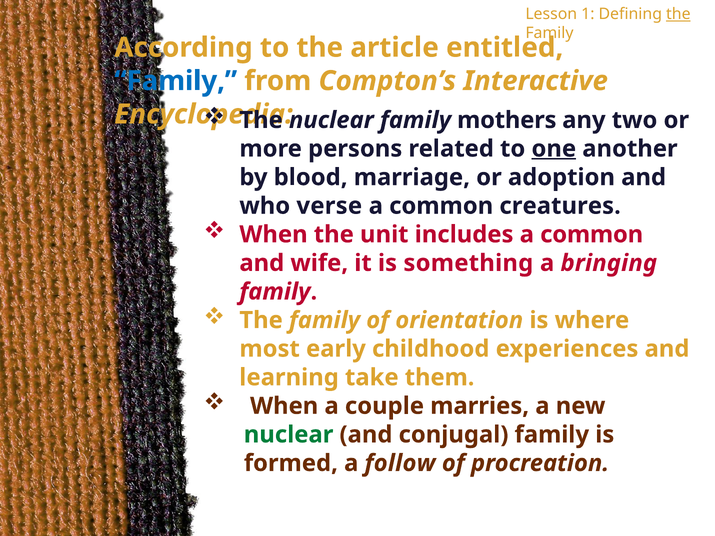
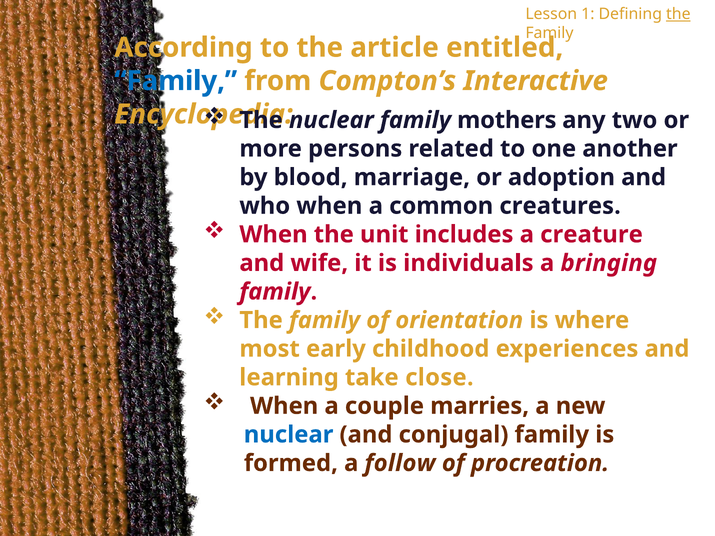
one underline: present -> none
who verse: verse -> when
includes a common: common -> creature
something: something -> individuals
them: them -> close
nuclear at (289, 435) colour: green -> blue
